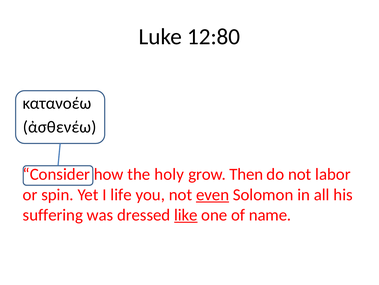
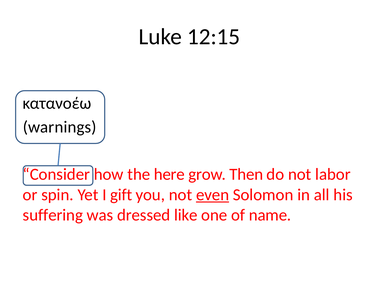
12:80: 12:80 -> 12:15
ἀσθενέω: ἀσθενέω -> warnings
holy: holy -> here
life: life -> gift
like underline: present -> none
